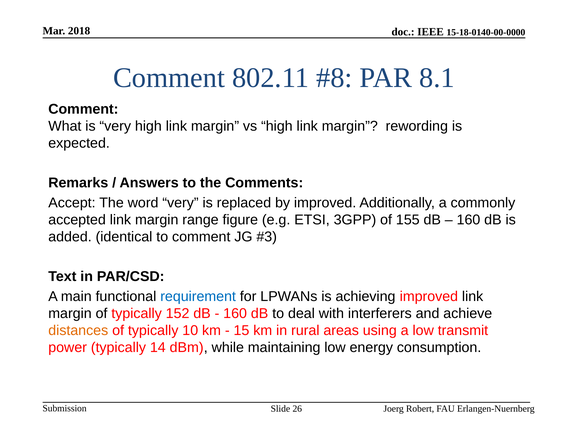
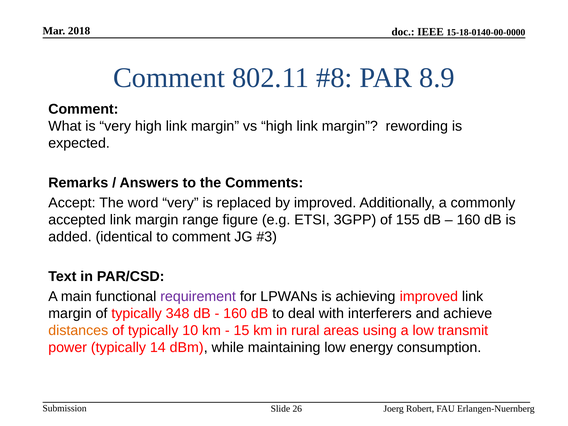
8.1: 8.1 -> 8.9
requirement colour: blue -> purple
152: 152 -> 348
